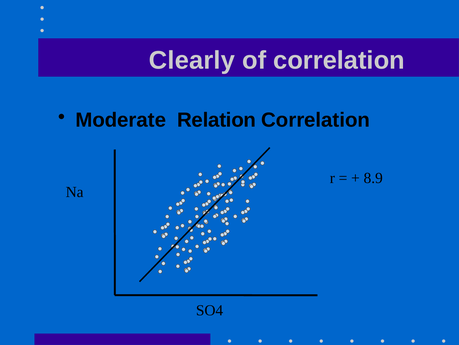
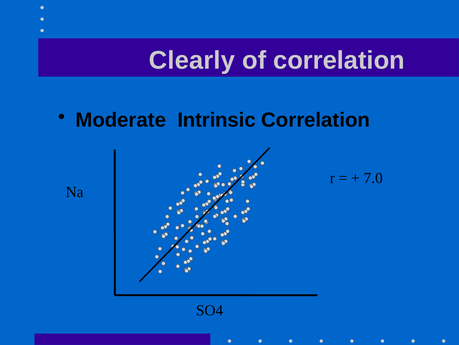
Relation: Relation -> Intrinsic
8.9: 8.9 -> 7.0
